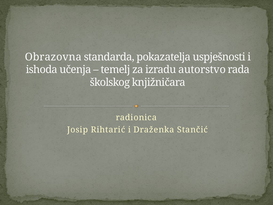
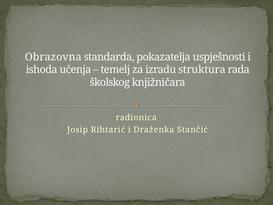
autorstvo: autorstvo -> struktura
